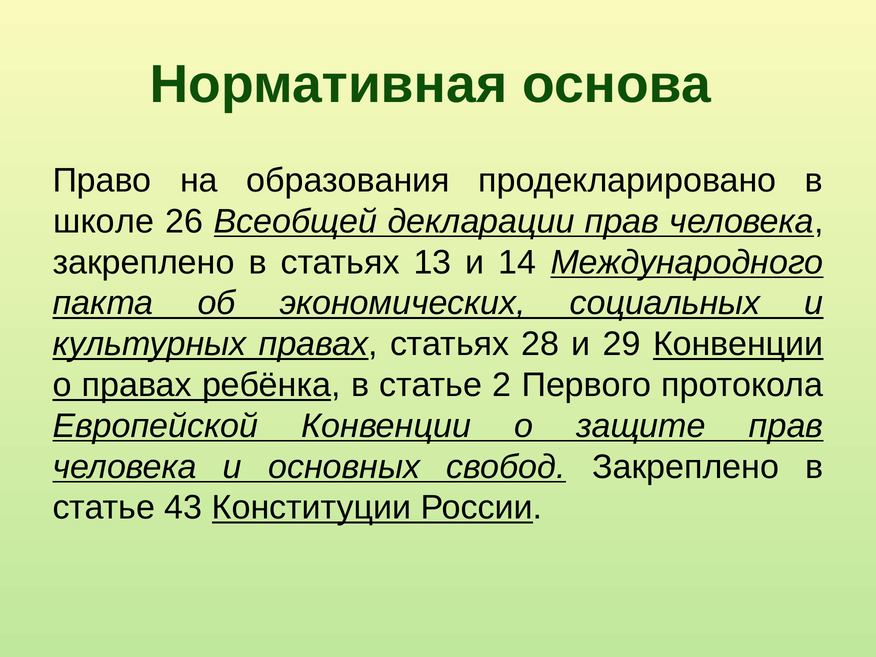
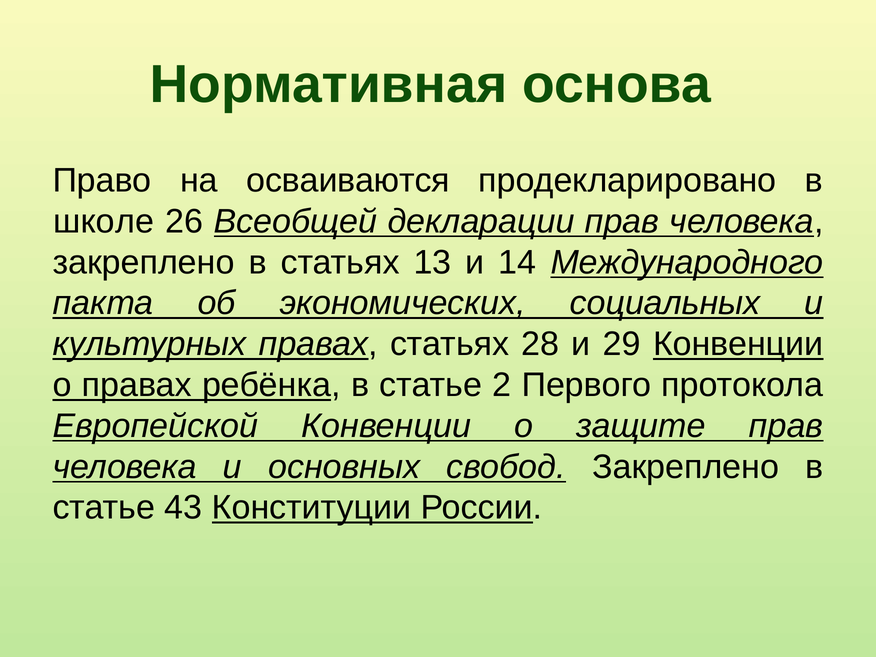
образования: образования -> осваиваются
